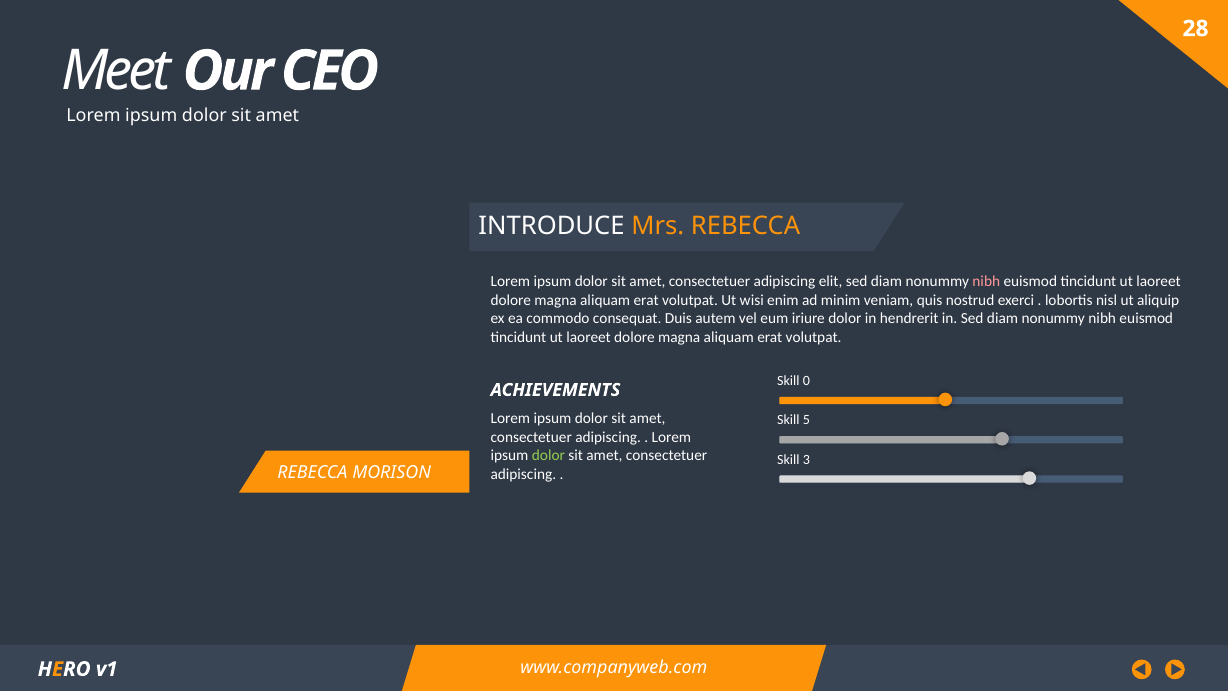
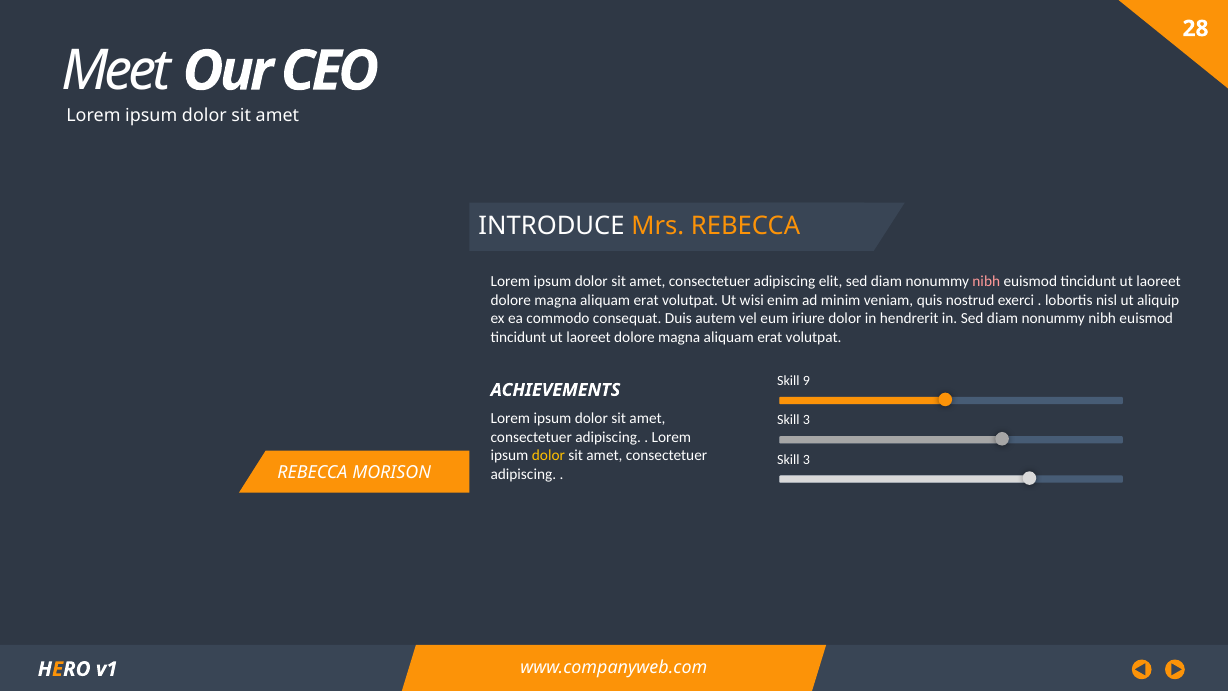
0: 0 -> 9
5 at (806, 420): 5 -> 3
dolor at (548, 456) colour: light green -> yellow
